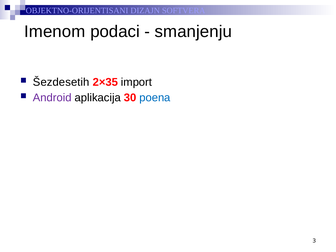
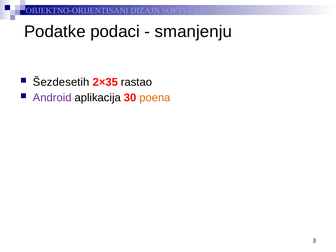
Imenom: Imenom -> Podatke
import: import -> rastao
poena colour: blue -> orange
